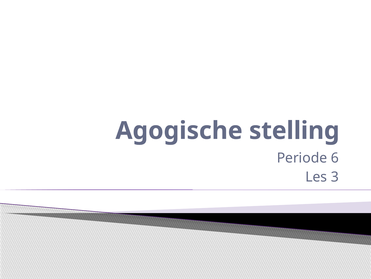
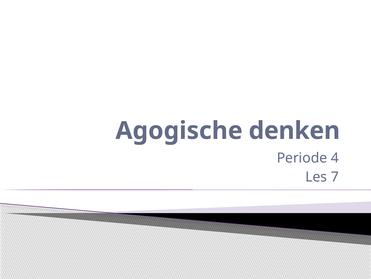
stelling: stelling -> denken
6: 6 -> 4
3: 3 -> 7
